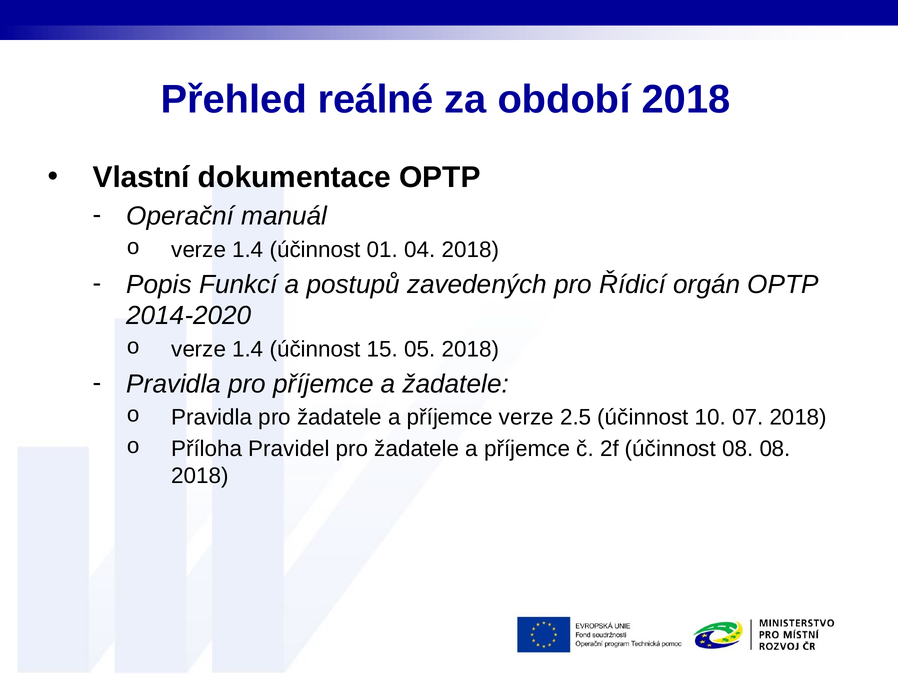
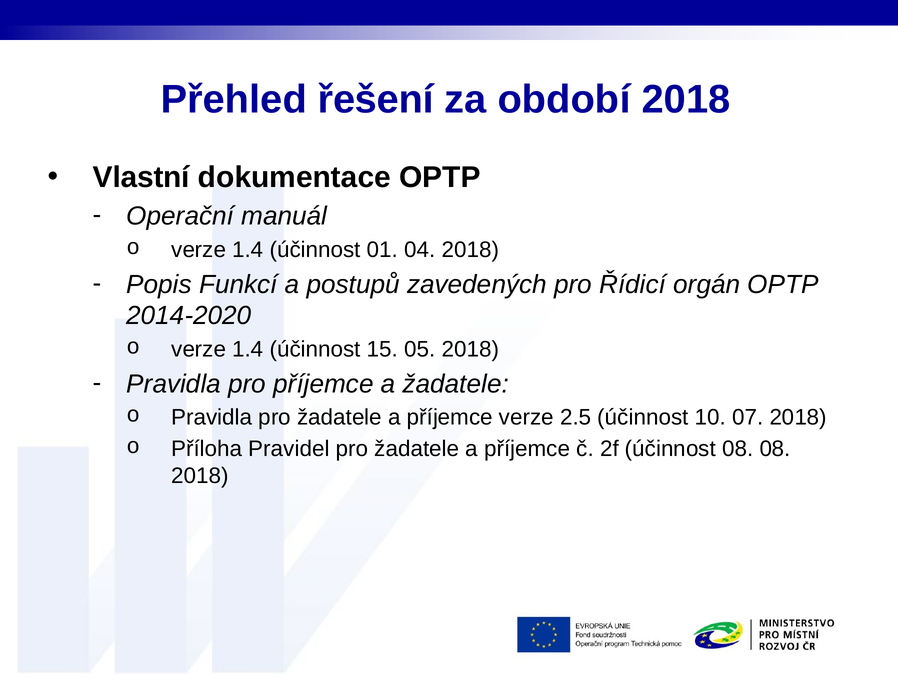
reálné: reálné -> řešení
